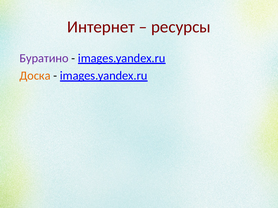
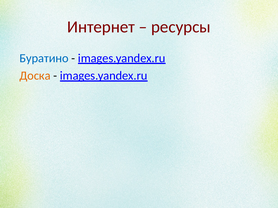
Буратино colour: purple -> blue
